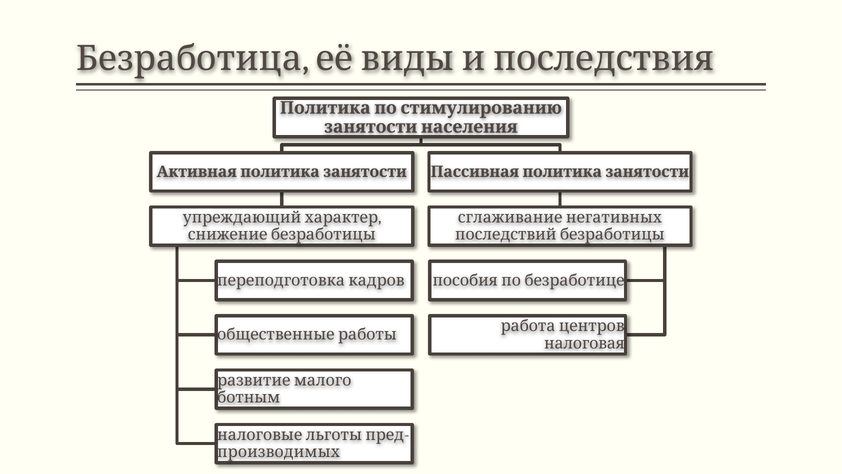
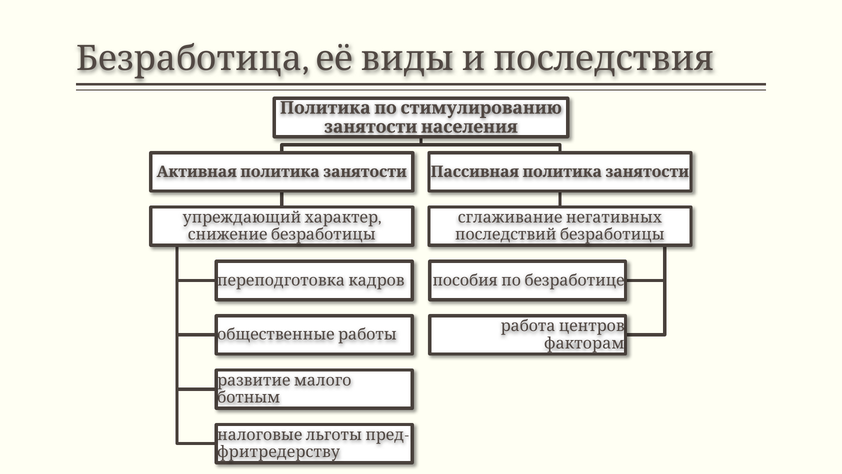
налоговая: налоговая -> факторам
производимых: производимых -> фритредерству
